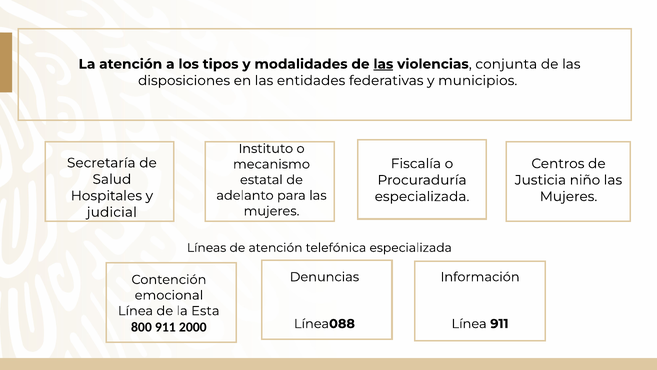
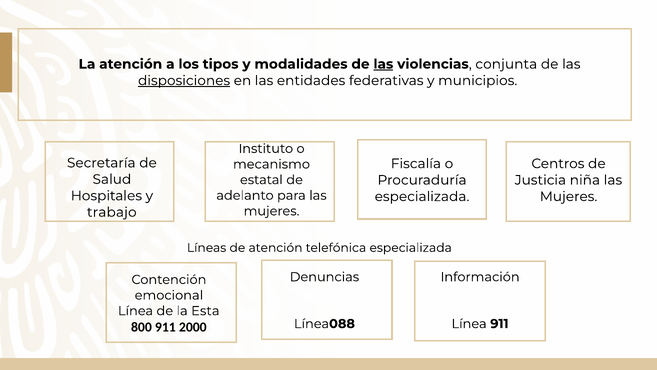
disposiciones underline: none -> present
niño: niño -> niña
judicial: judicial -> trabajo
